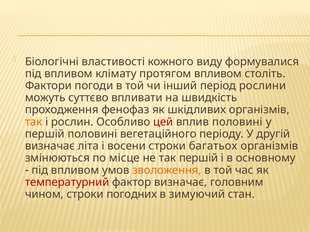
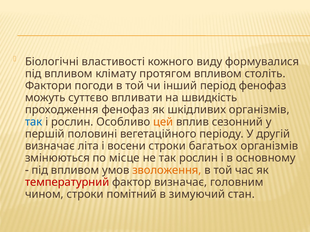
період рослини: рослини -> фенофаз
так at (34, 122) colour: orange -> blue
цей colour: red -> orange
вплив половині: половині -> сезонний
так першій: першій -> рослин
погодних: погодних -> помітний
